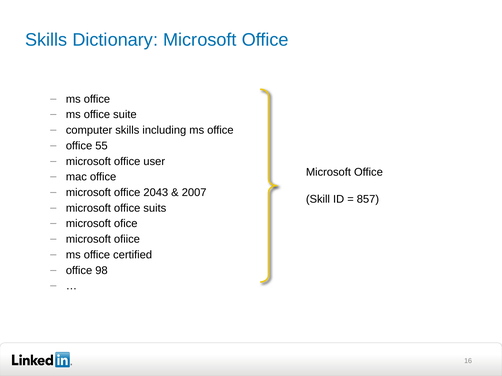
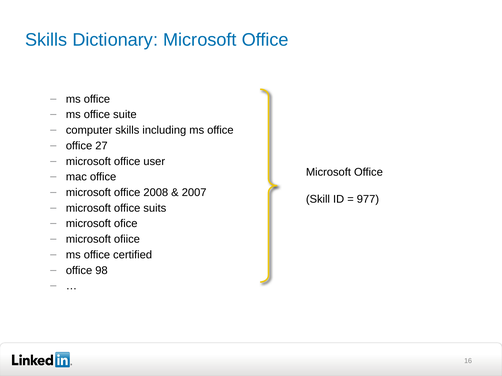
55: 55 -> 27
2043: 2043 -> 2008
857: 857 -> 977
